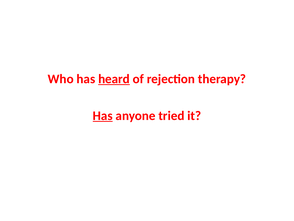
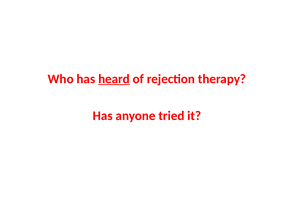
Has at (103, 115) underline: present -> none
